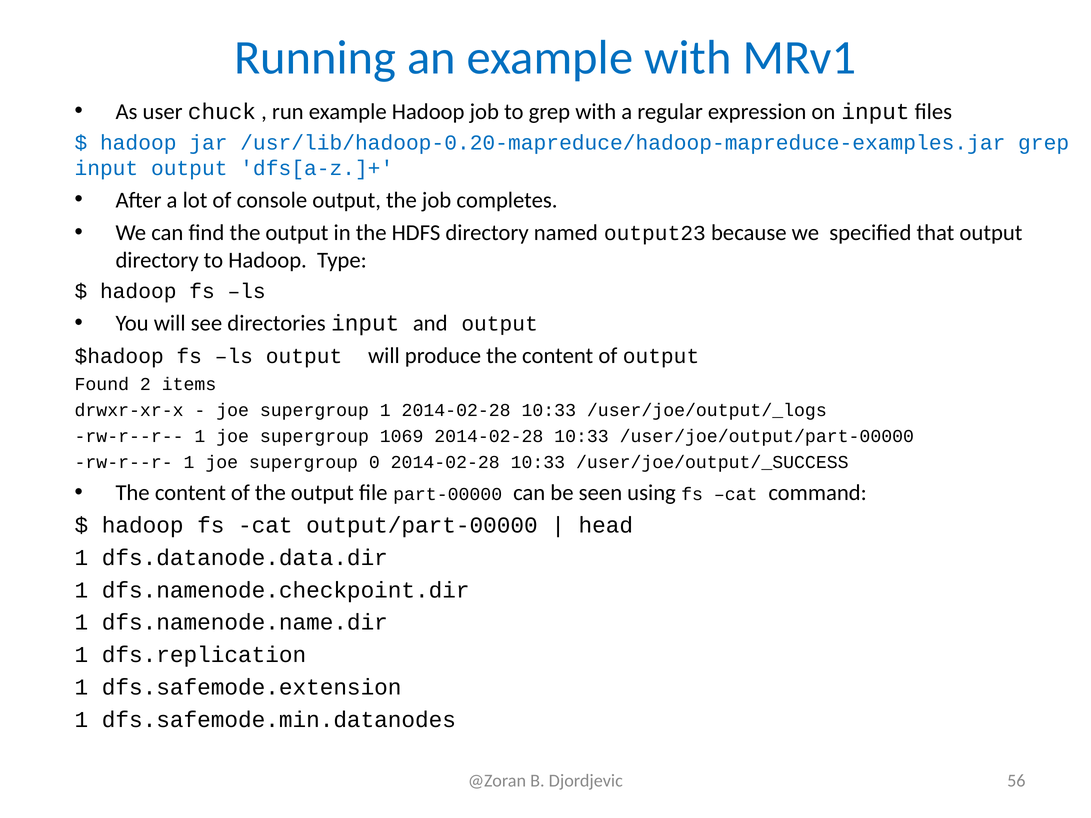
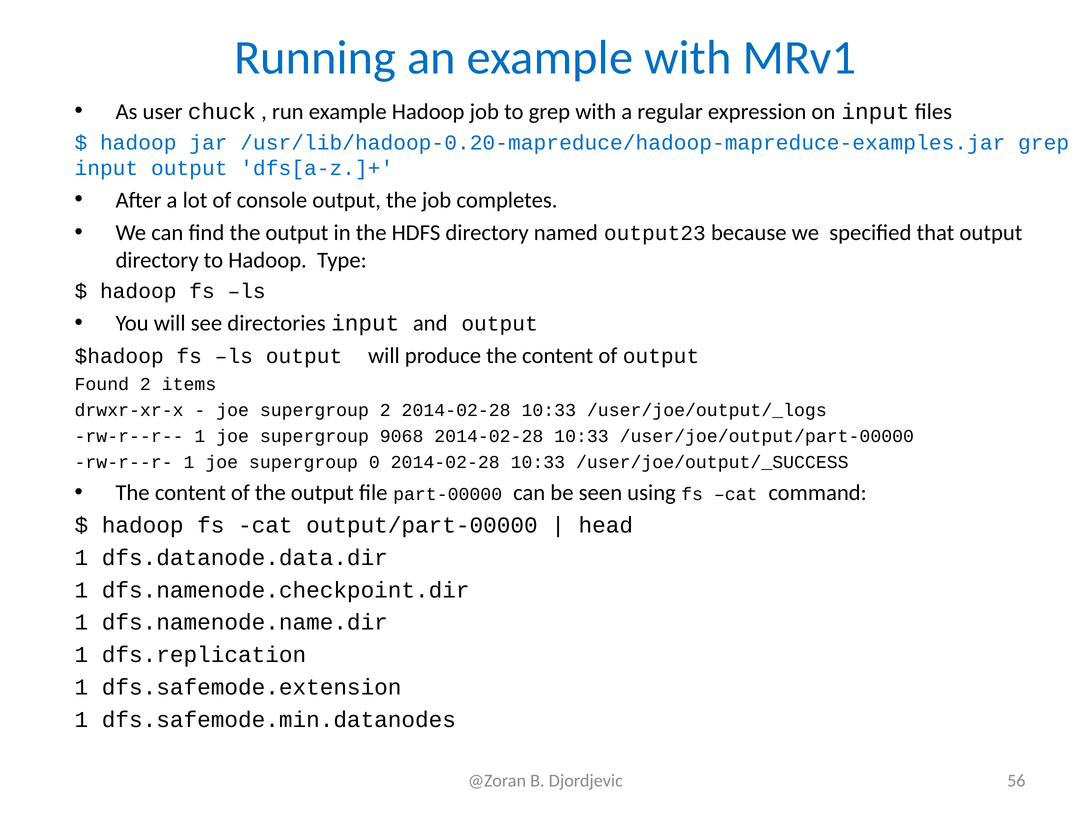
supergroup 1: 1 -> 2
1069: 1069 -> 9068
